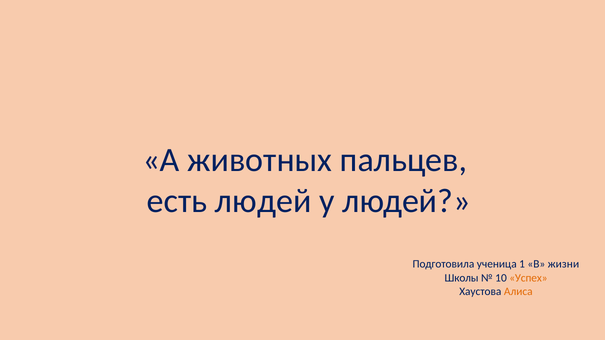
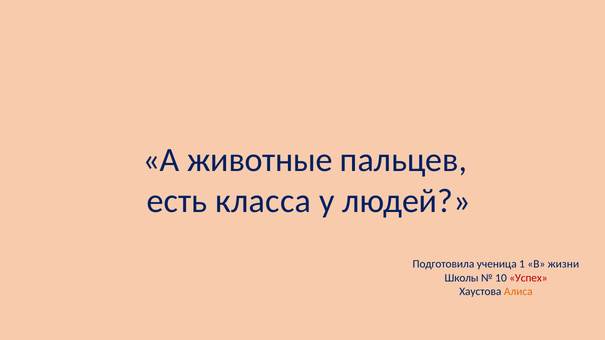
животных: животных -> животные
есть людей: людей -> класса
Успех colour: orange -> red
